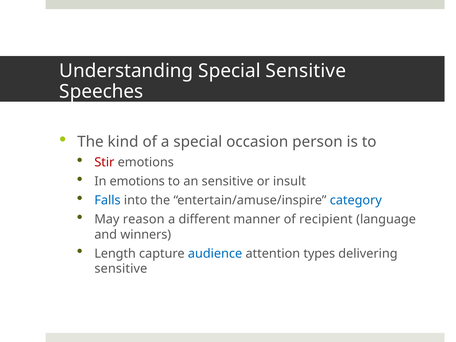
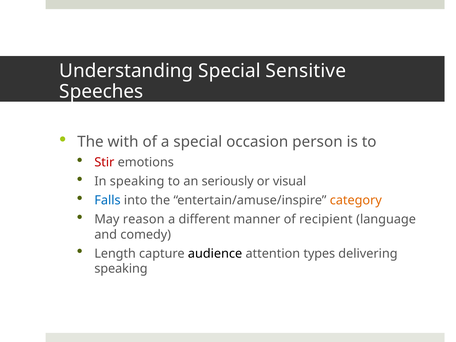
kind: kind -> with
In emotions: emotions -> speaking
an sensitive: sensitive -> seriously
insult: insult -> visual
category colour: blue -> orange
winners: winners -> comedy
audience colour: blue -> black
sensitive at (121, 269): sensitive -> speaking
